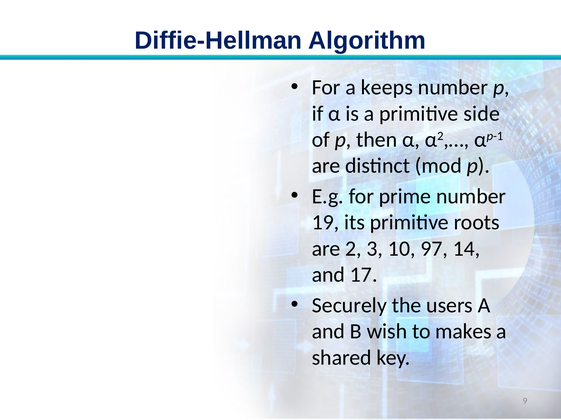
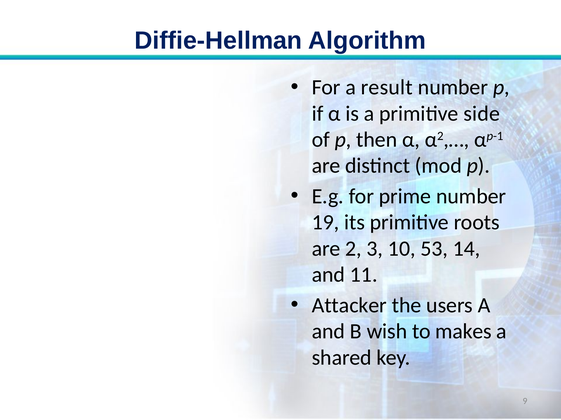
keeps: keeps -> result
97: 97 -> 53
17: 17 -> 11
Securely: Securely -> Attacker
